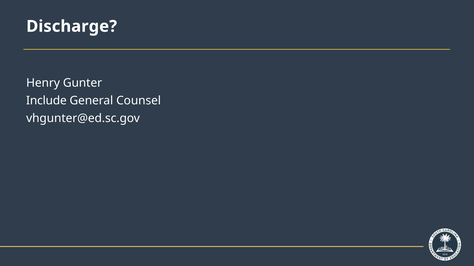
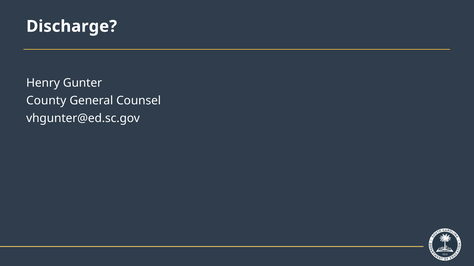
Include: Include -> County
